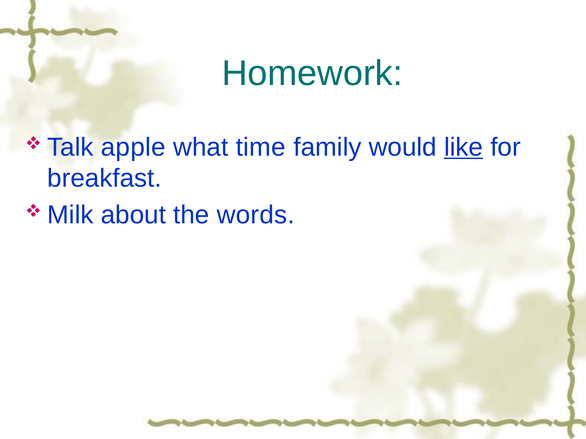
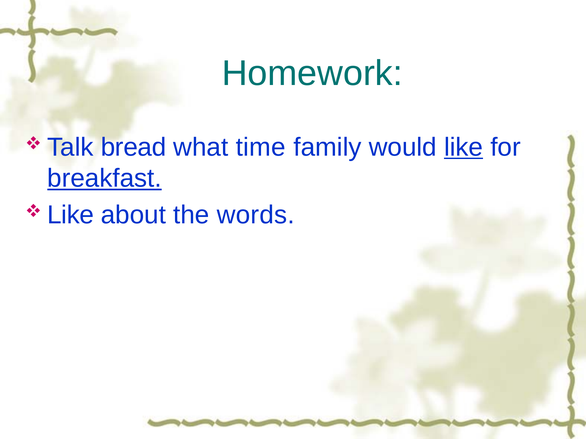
apple: apple -> bread
breakfast underline: none -> present
Milk at (70, 215): Milk -> Like
